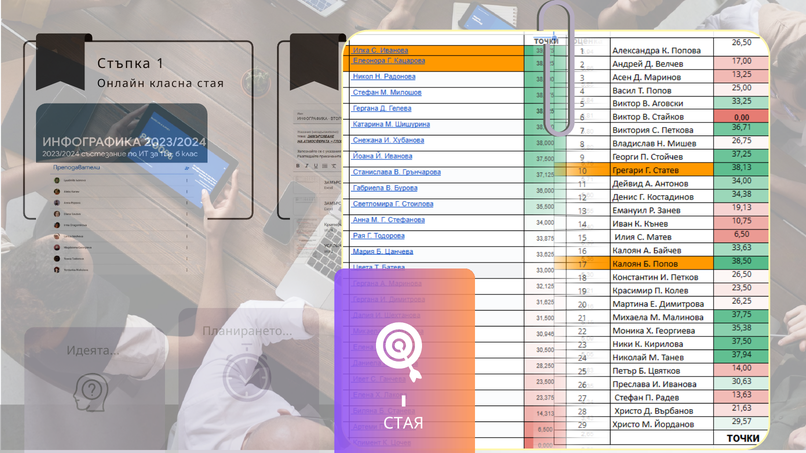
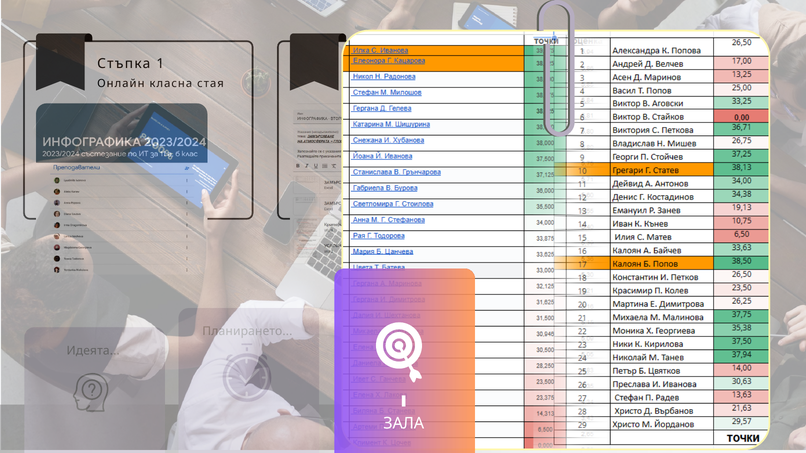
СТАЯ at (404, 424): СТАЯ -> ЗАЛА
